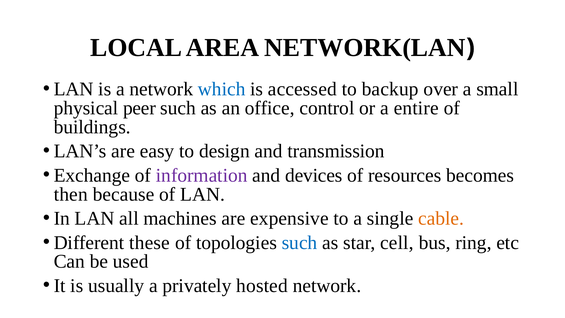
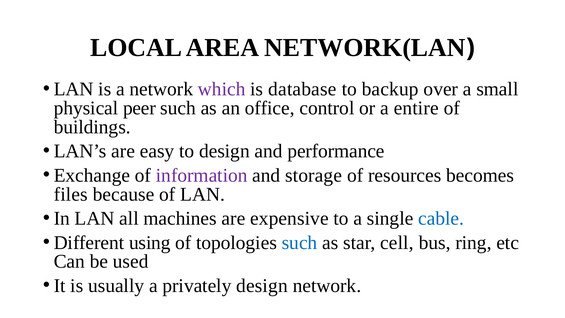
which colour: blue -> purple
accessed: accessed -> database
transmission: transmission -> performance
devices: devices -> storage
then: then -> files
cable colour: orange -> blue
these: these -> using
privately hosted: hosted -> design
